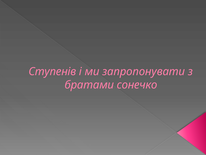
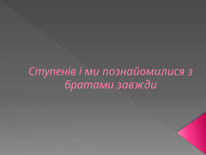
запропонувати: запропонувати -> познайомилися
сонечко: сонечко -> завжди
